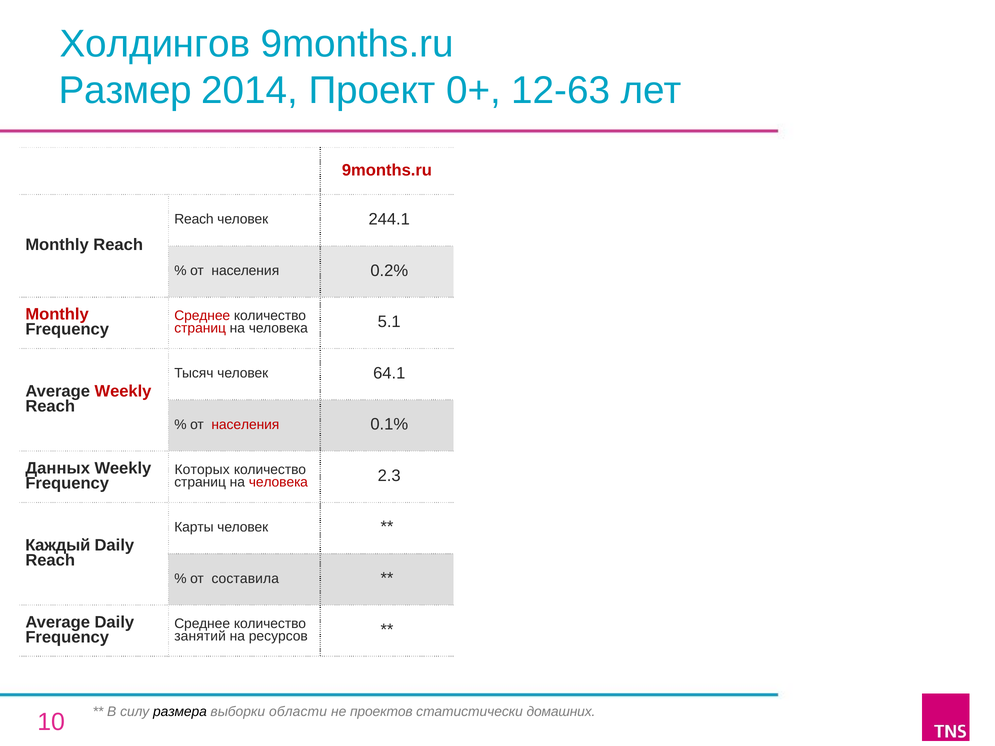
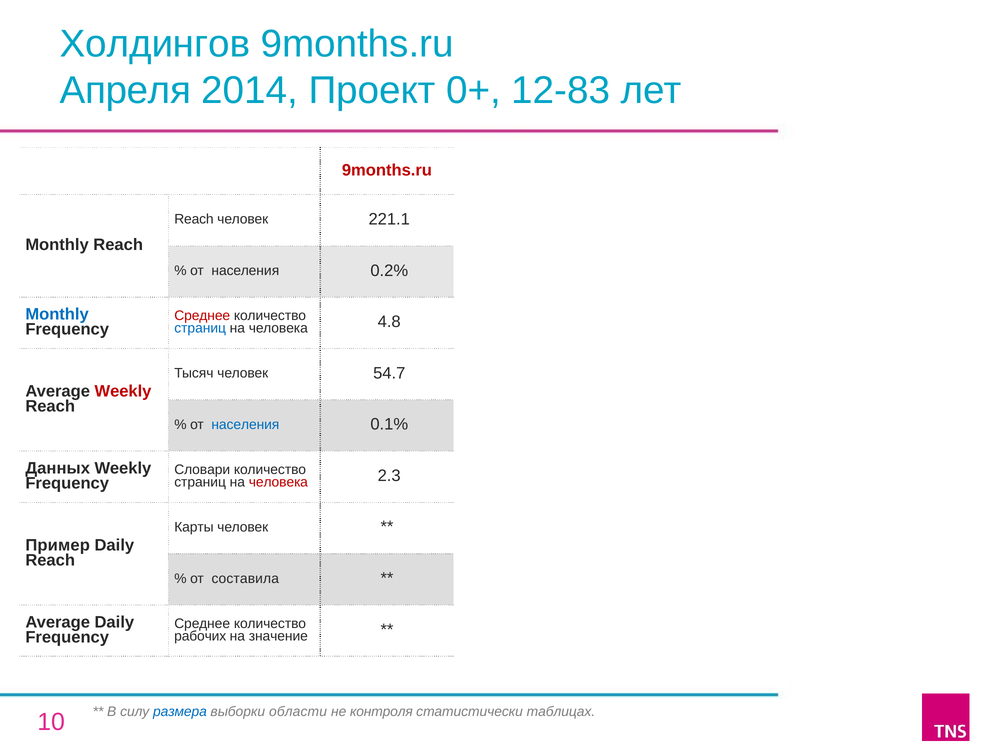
Размер: Размер -> Апреля
12-63: 12-63 -> 12-83
244.1: 244.1 -> 221.1
Monthly at (57, 315) colour: red -> blue
страниц at (200, 328) colour: red -> blue
5.1: 5.1 -> 4.8
64.1: 64.1 -> 54.7
населения at (245, 425) colour: red -> blue
Которых: Которых -> Словари
Каждый: Каждый -> Пример
занятий: занятий -> рабочих
ресурсов: ресурсов -> значение
размера colour: black -> blue
проектов: проектов -> контроля
домашних: домашних -> таблицах
